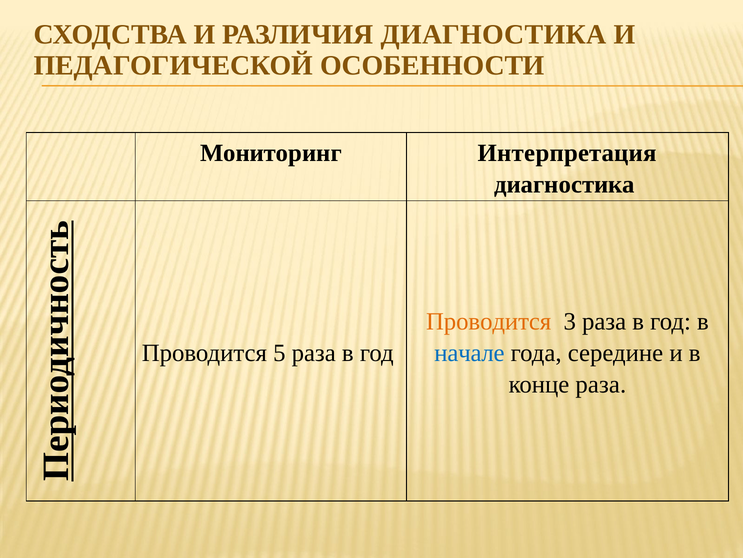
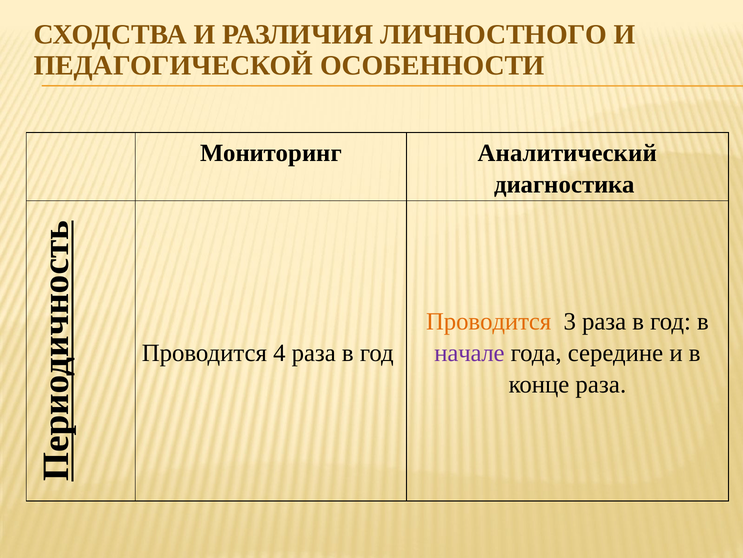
РАЗЛИЧИЯ ДИАГНОСТИКА: ДИАГНОСТИКА -> ЛИЧНОСТНОГО
Интерпретация: Интерпретация -> Аналитический
5: 5 -> 4
начале colour: blue -> purple
